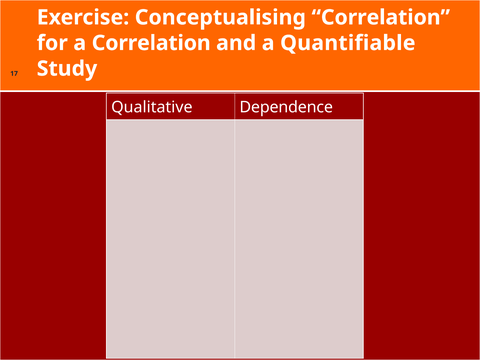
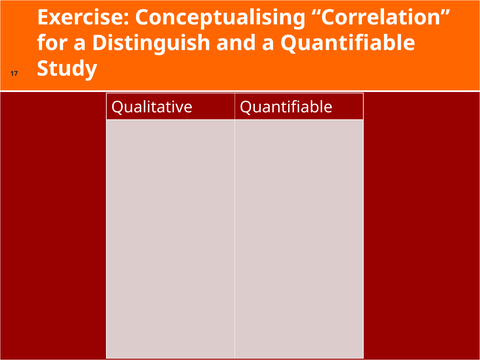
a Correlation: Correlation -> Distinguish
Qualitative Dependence: Dependence -> Quantifiable
